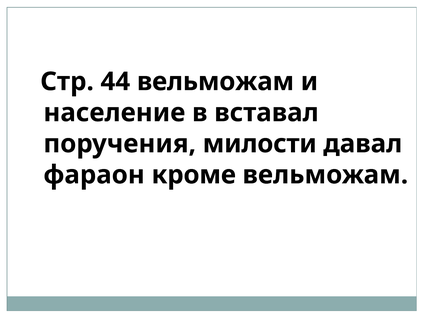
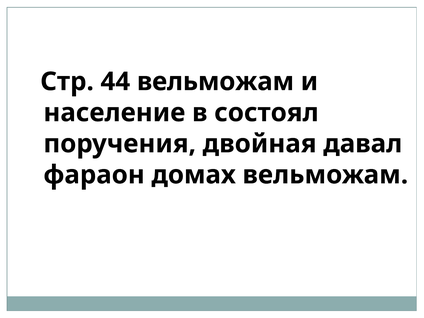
вставал: вставал -> состоял
милости: милости -> двойная
кроме: кроме -> домах
